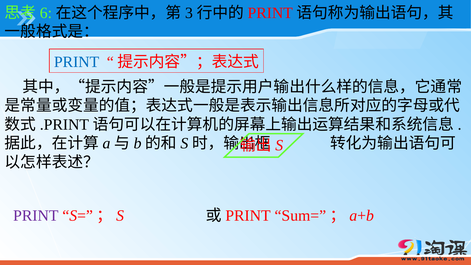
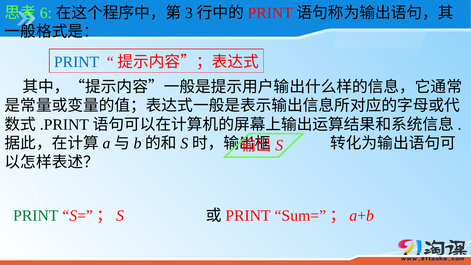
PRINT at (36, 216) colour: purple -> green
